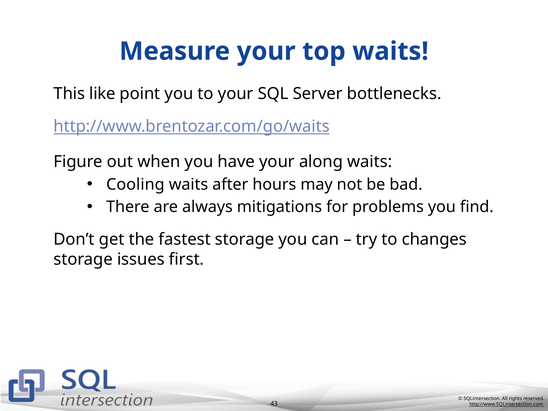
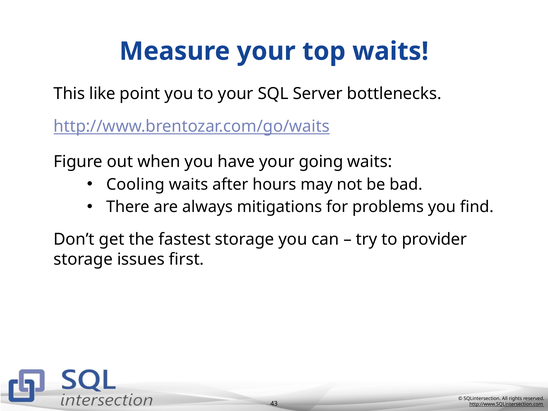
along: along -> going
changes: changes -> provider
